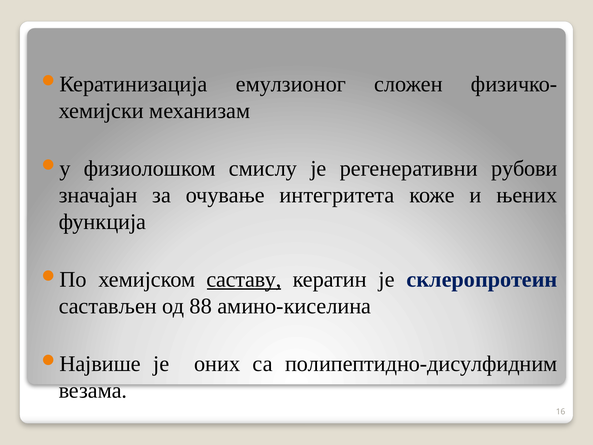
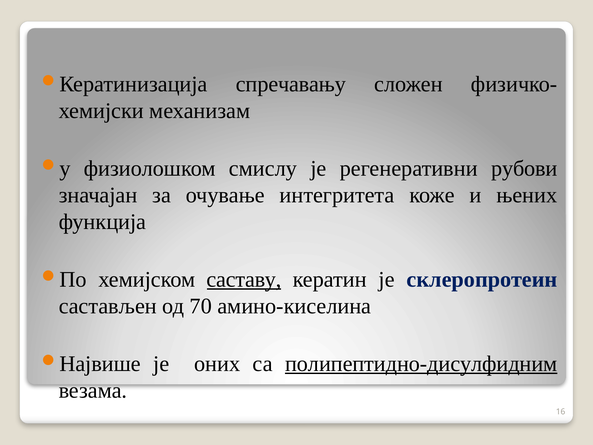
емулзионог: емулзионог -> спречавању
88: 88 -> 70
полипептидно-дисулфидним underline: none -> present
